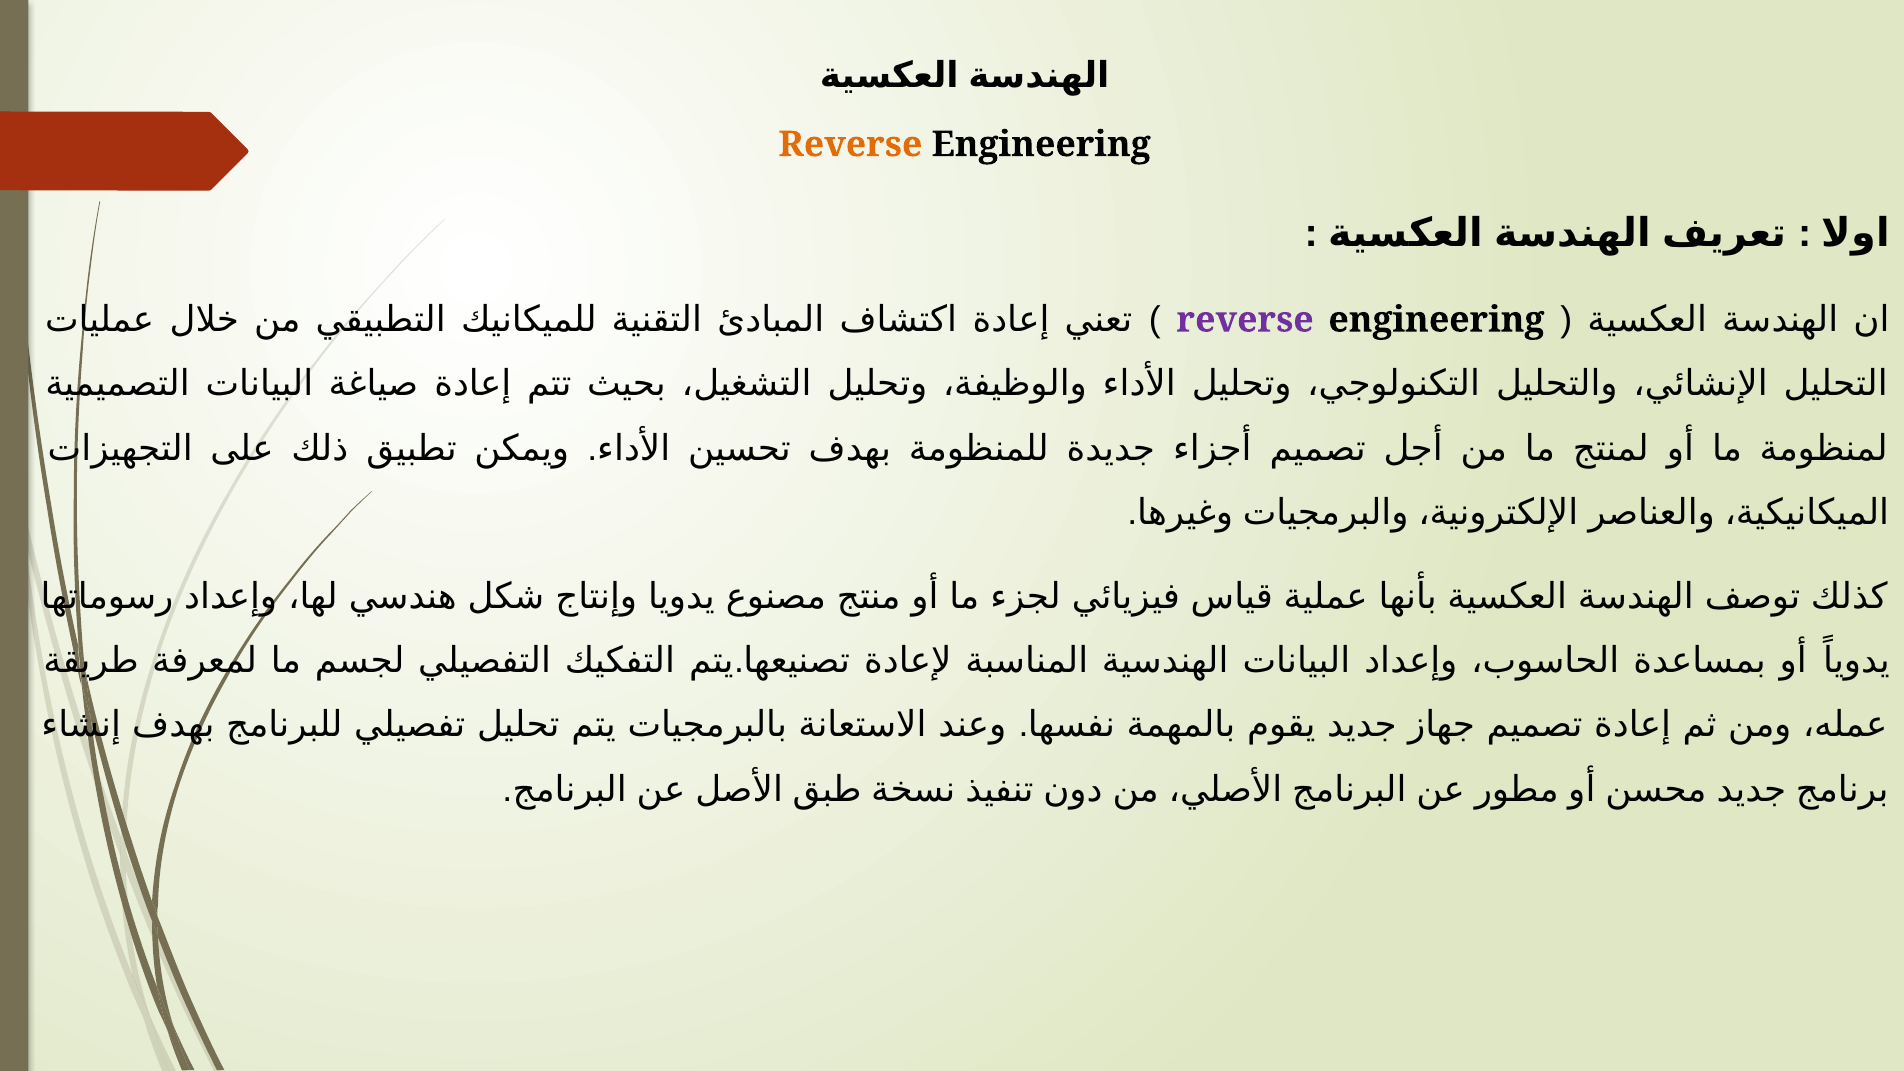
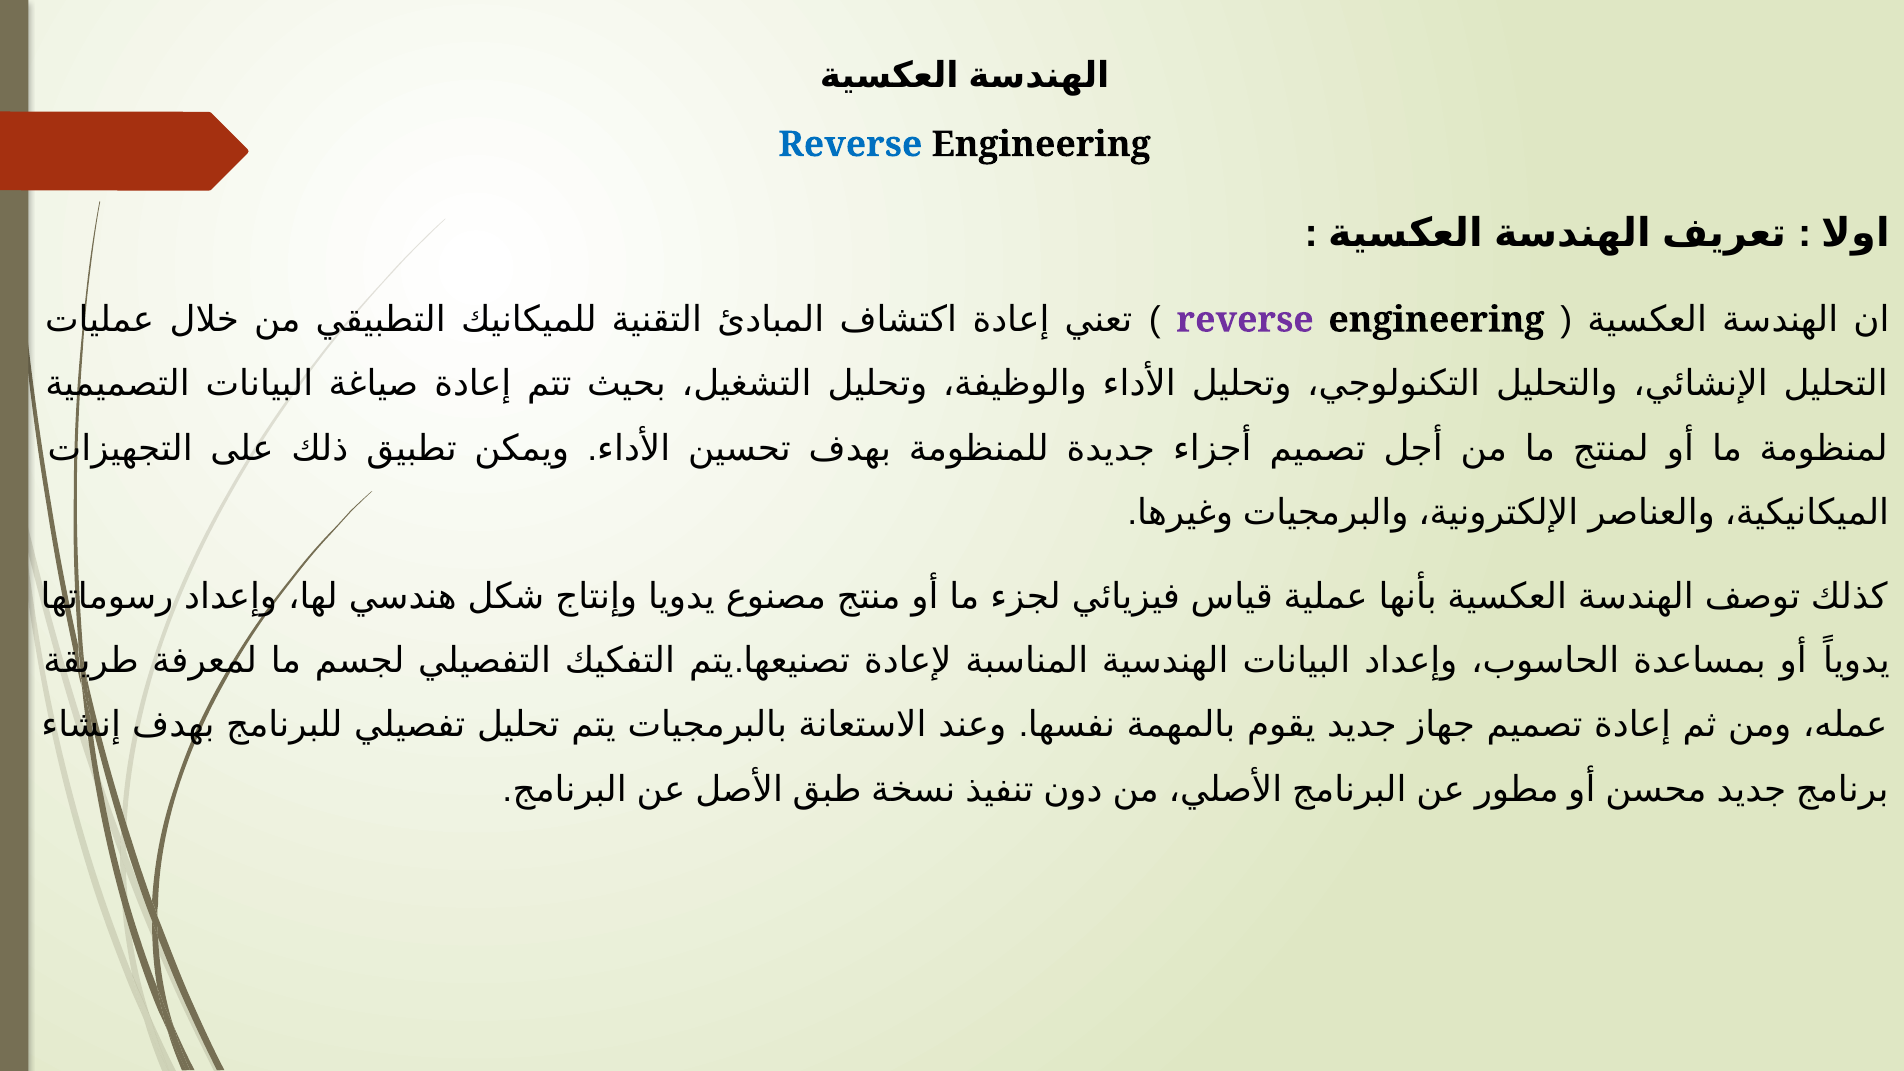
Reverse at (850, 144) colour: orange -> blue
